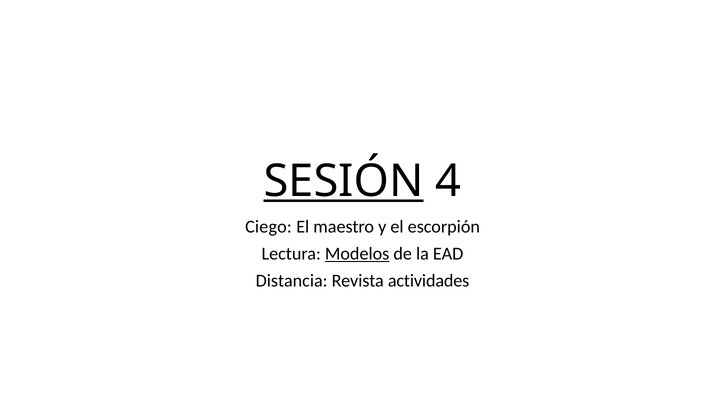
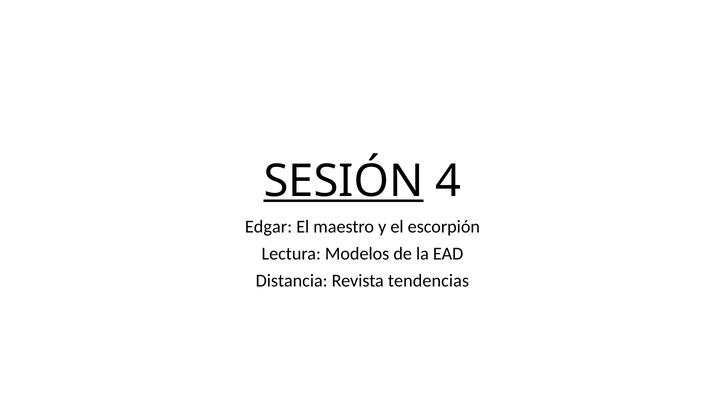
Ciego: Ciego -> Edgar
Modelos underline: present -> none
actividades: actividades -> tendencias
